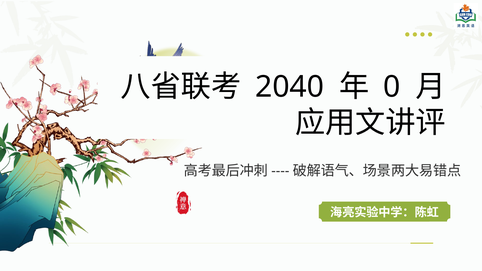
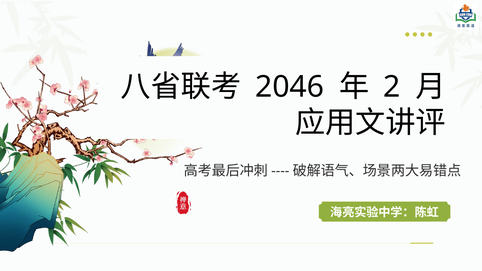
2040: 2040 -> 2046
0: 0 -> 2
